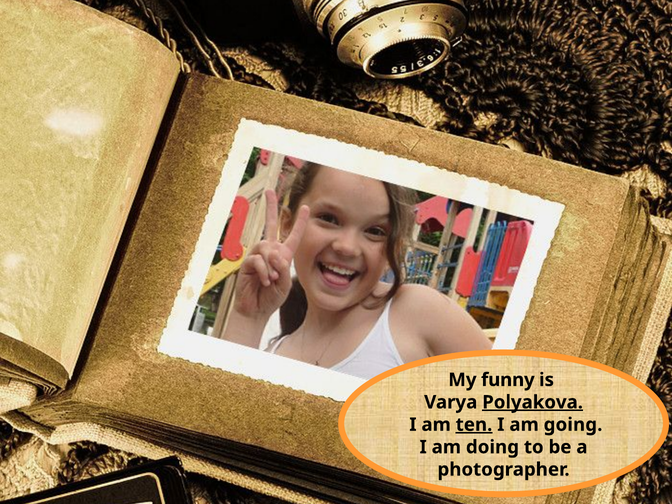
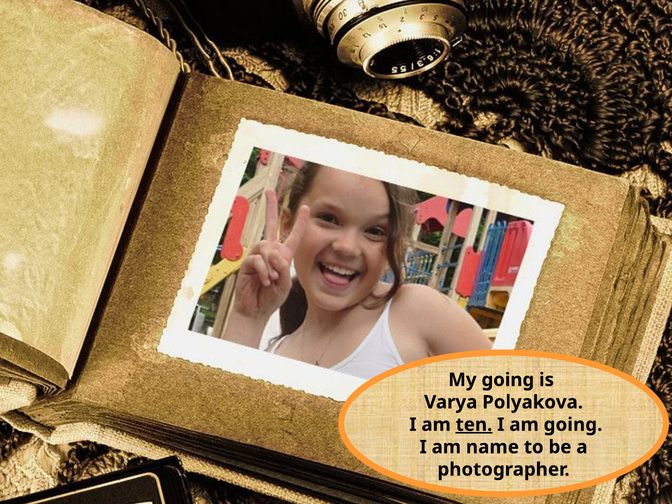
My funny: funny -> going
Polyakova underline: present -> none
doing: doing -> name
